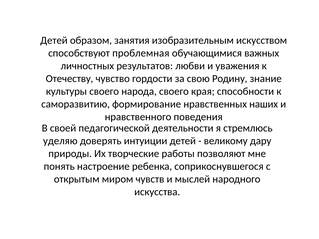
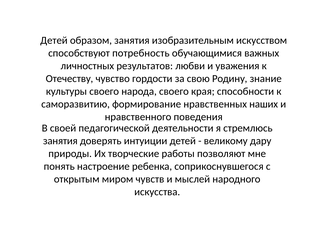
проблемная: проблемная -> потребность
уделяю at (60, 141): уделяю -> занятия
